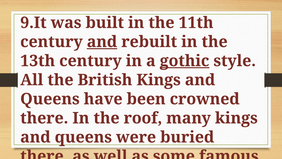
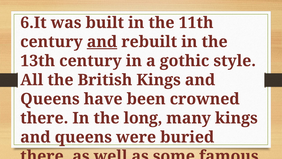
9.It: 9.It -> 6.It
gothic underline: present -> none
roof: roof -> long
